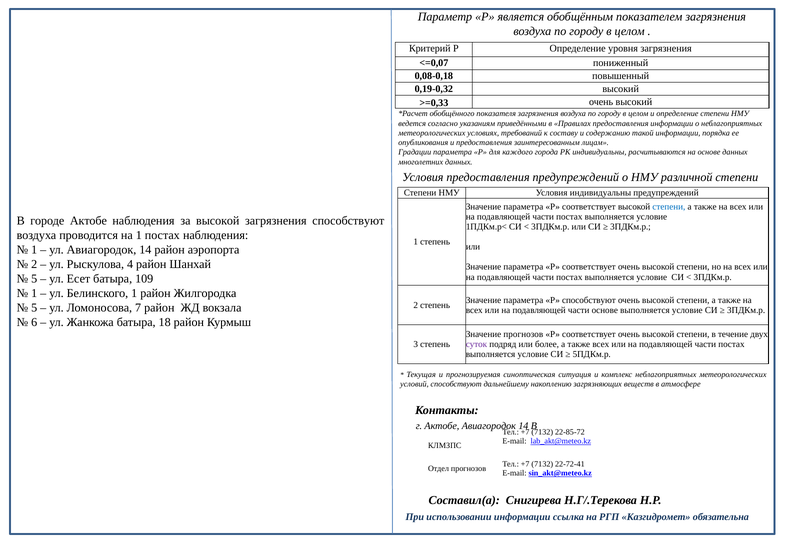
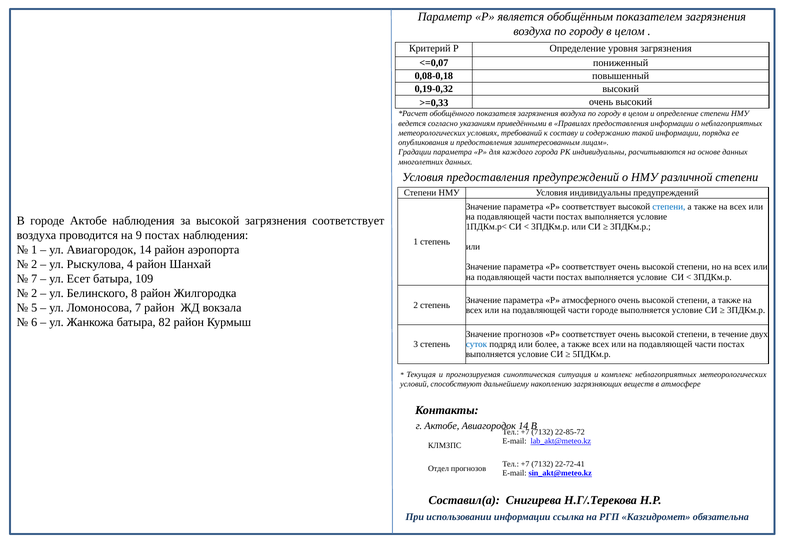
загрязнения способствуют: способствуют -> соответствует
на 1: 1 -> 9
5 at (34, 279): 5 -> 7
1 at (34, 294): 1 -> 2
Белинского 1: 1 -> 8
Р способствуют: способствуют -> атмосферного
части основе: основе -> городе
18: 18 -> 82
суток colour: purple -> blue
